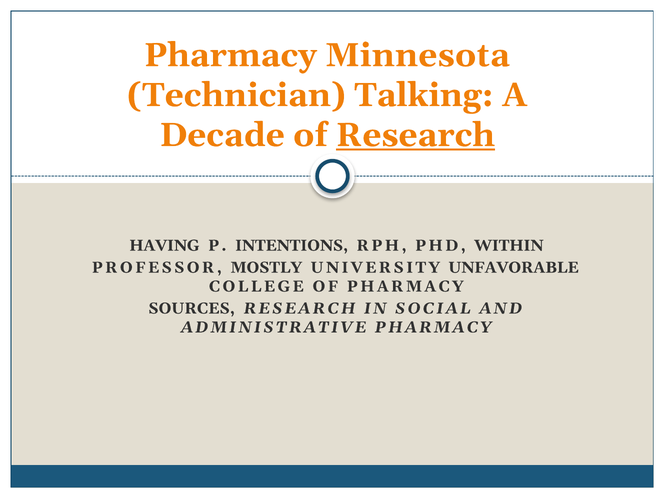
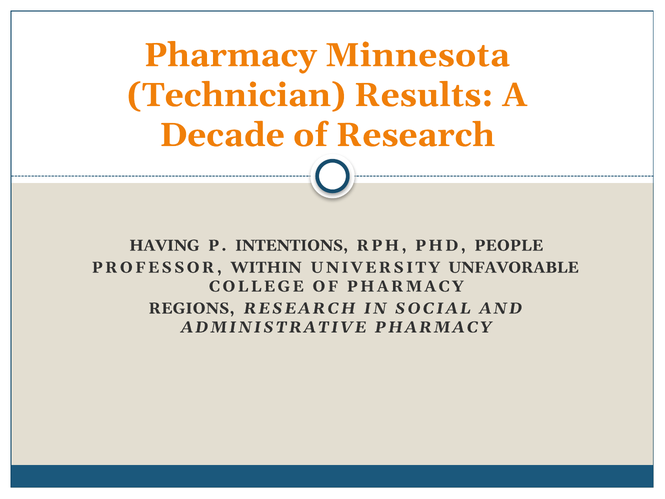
Talking: Talking -> Results
Research at (415, 135) underline: present -> none
WITHIN: WITHIN -> PEOPLE
MOSTLY: MOSTLY -> WITHIN
SOURCES: SOURCES -> REGIONS
